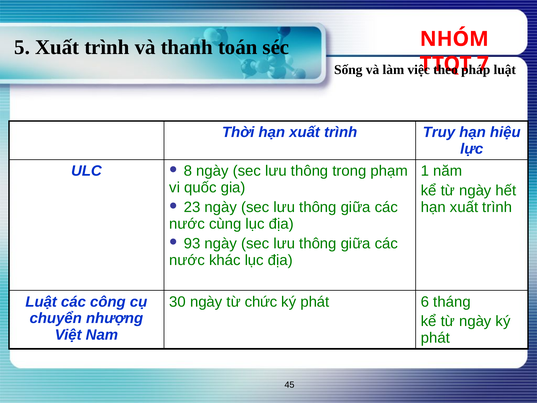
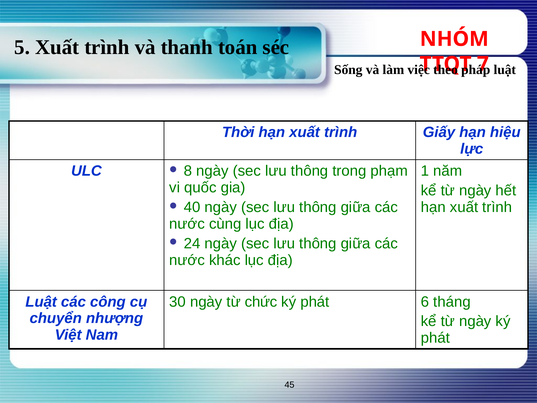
Truy: Truy -> Giấy
23: 23 -> 40
93: 93 -> 24
